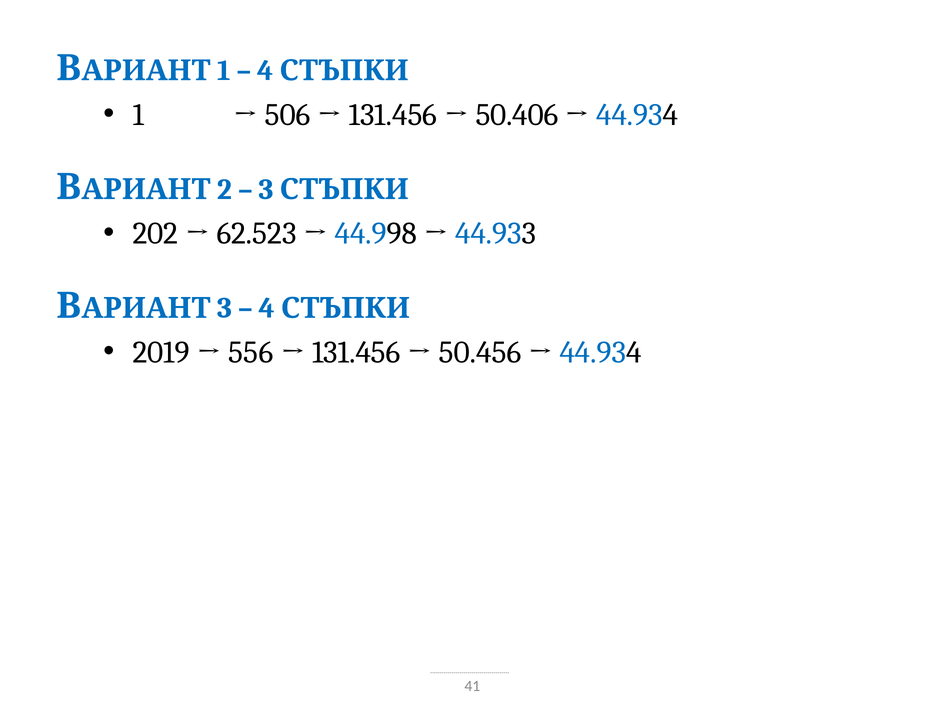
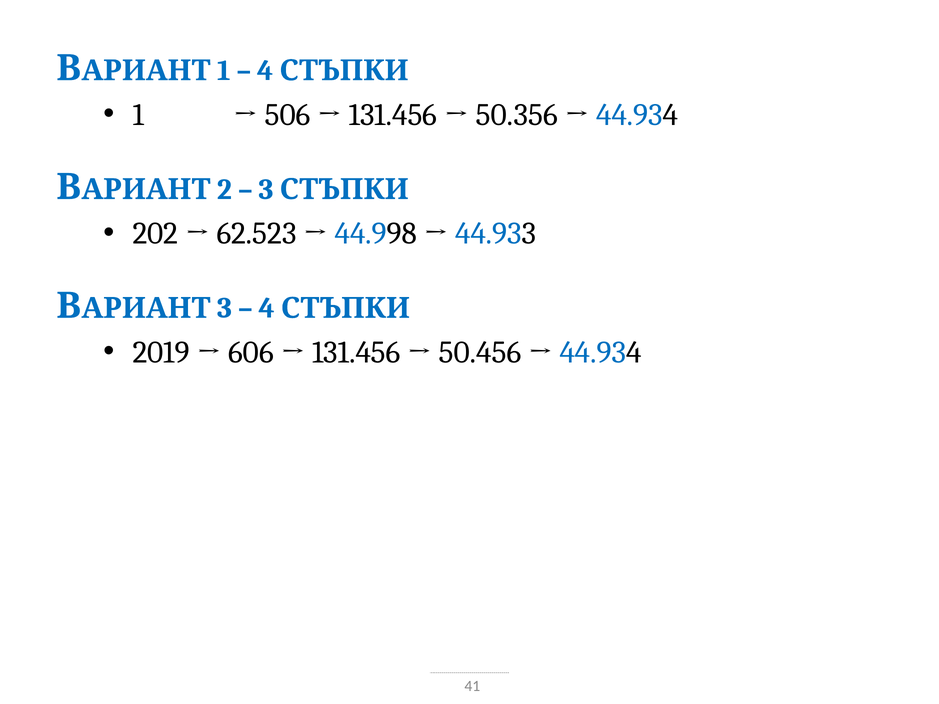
50.406: 50.406 -> 50.356
556: 556 -> 606
